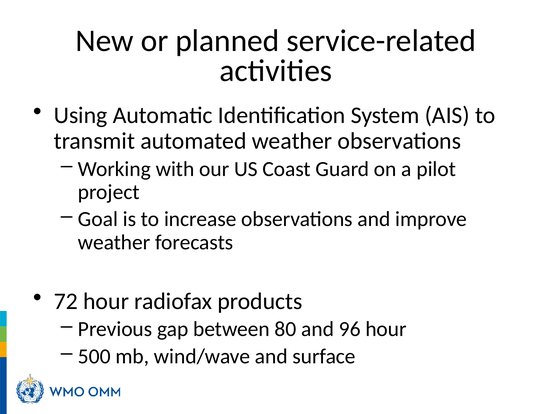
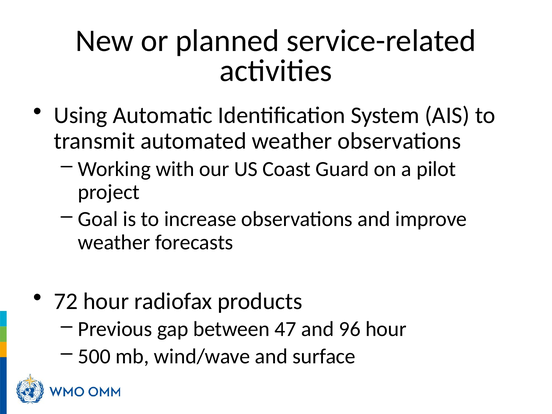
80: 80 -> 47
